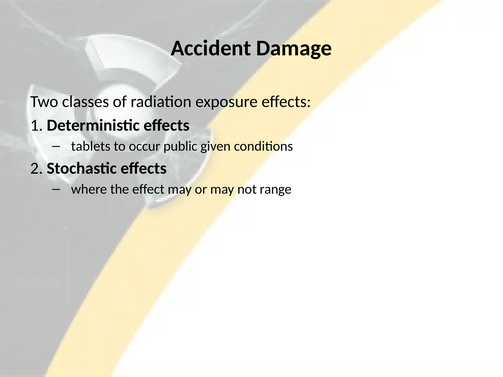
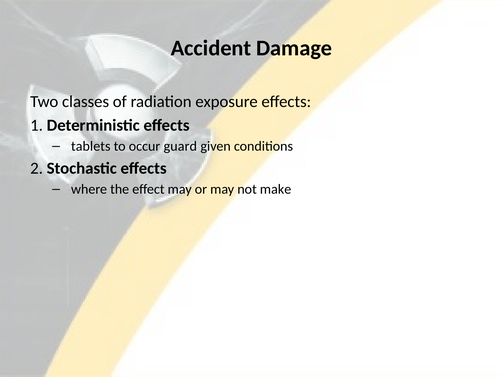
public: public -> guard
range: range -> make
